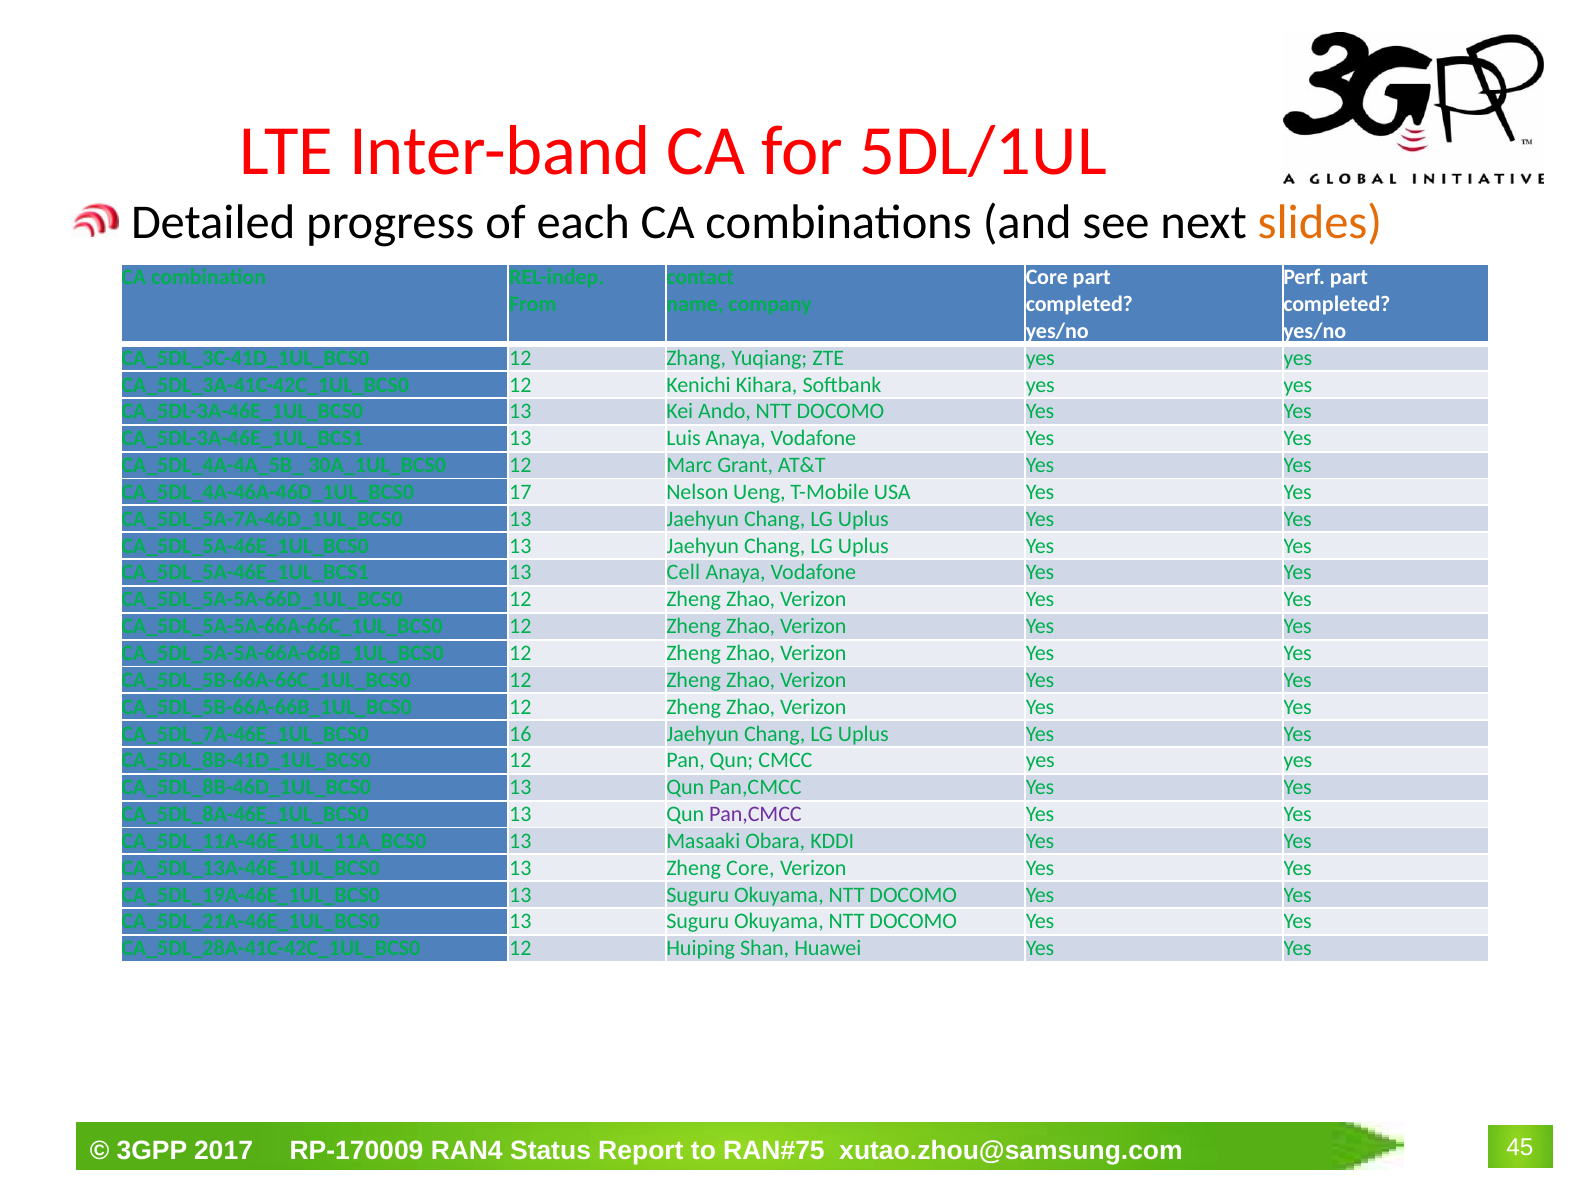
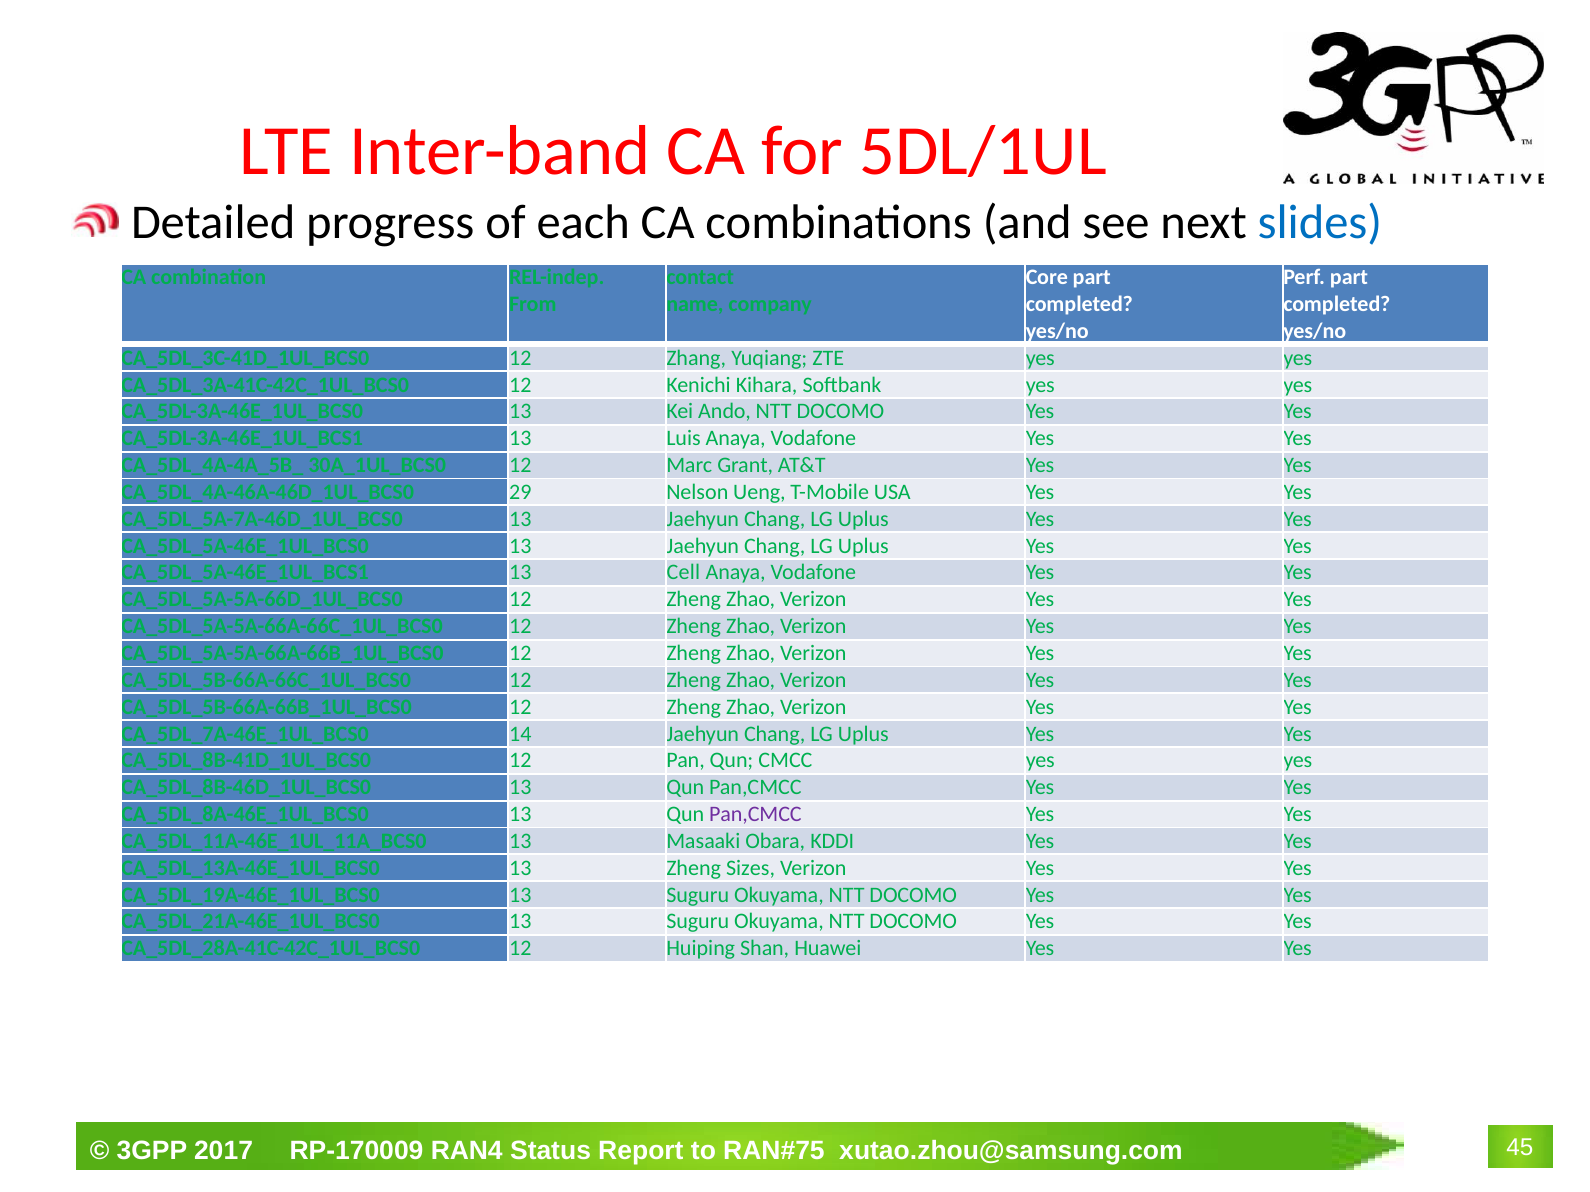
slides colour: orange -> blue
17: 17 -> 29
16: 16 -> 14
Zheng Core: Core -> Sizes
